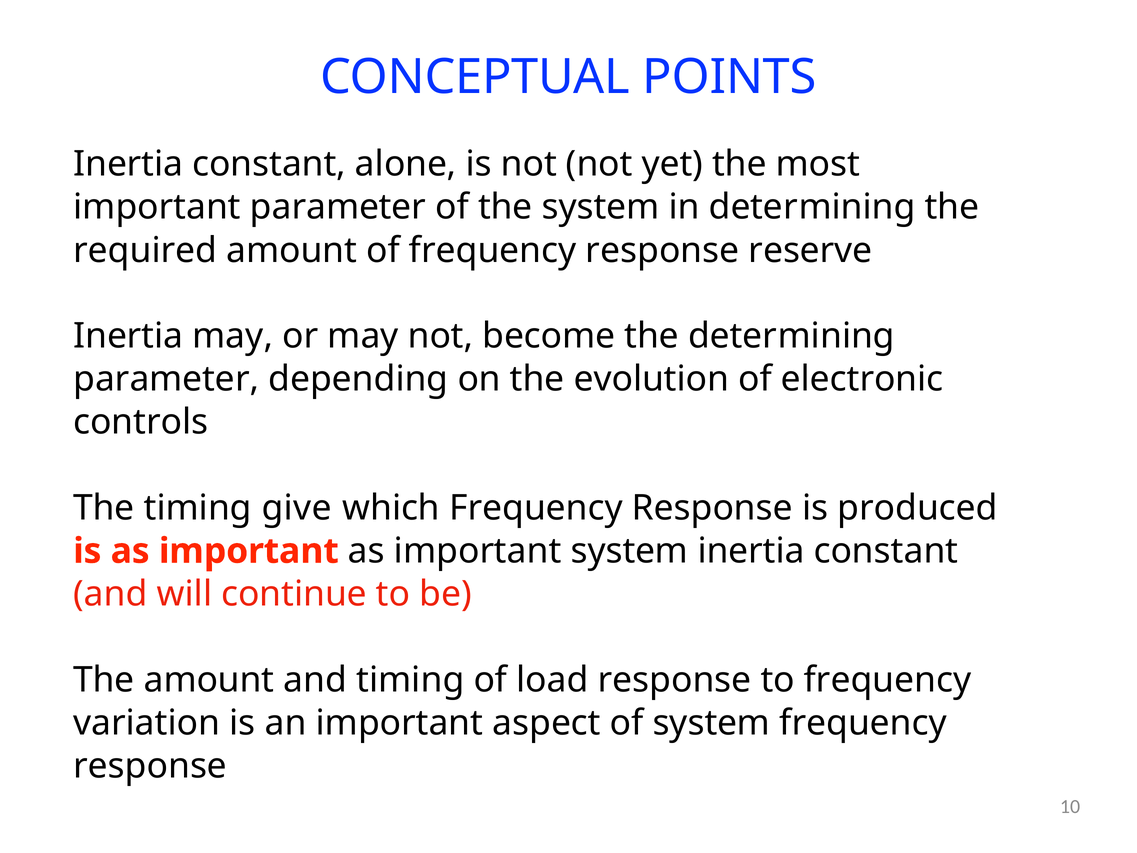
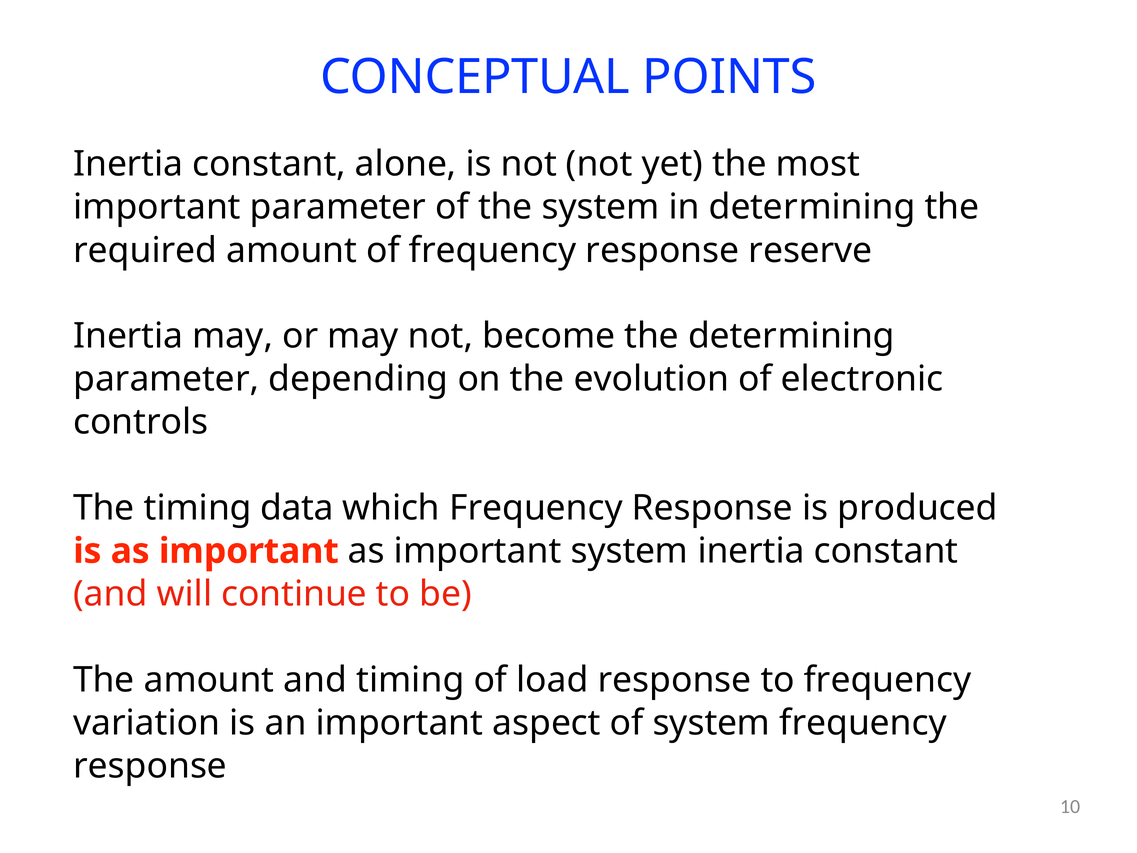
give: give -> data
